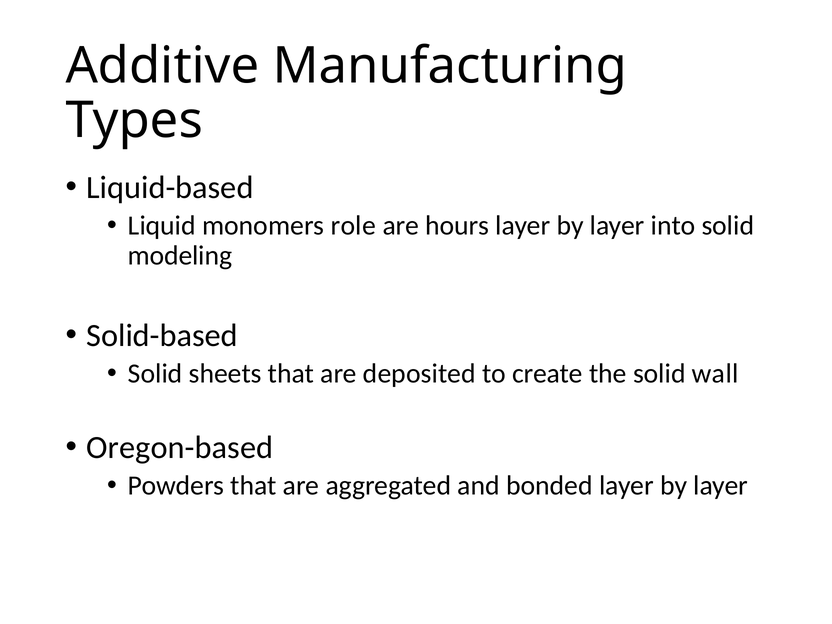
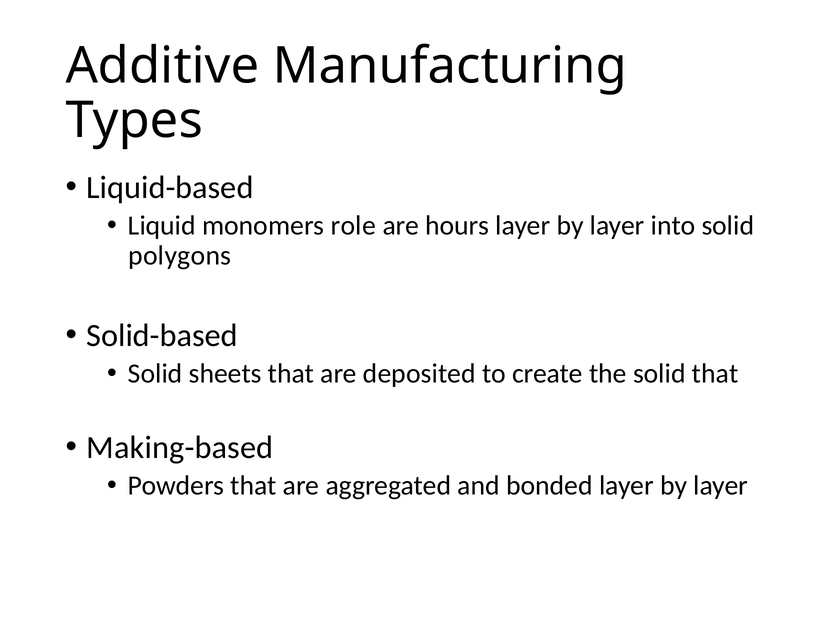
modeling: modeling -> polygons
solid wall: wall -> that
Oregon-based: Oregon-based -> Making-based
